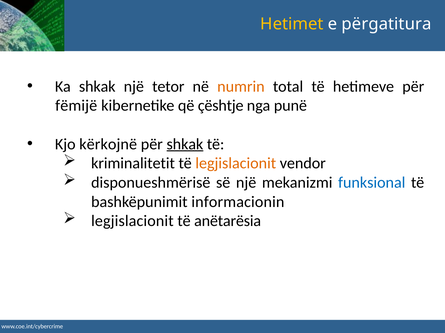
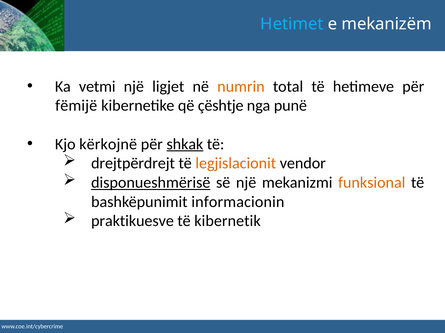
Hetimet colour: yellow -> light blue
përgatitura: përgatitura -> mekanizëm
Ka shkak: shkak -> vetmi
tetor: tetor -> ligjet
kriminalitetit: kriminalitetit -> drejtpërdrejt
disponueshmërisë underline: none -> present
funksional colour: blue -> orange
legjislacionit at (132, 221): legjislacionit -> praktikuesve
anëtarësia: anëtarësia -> kibernetik
